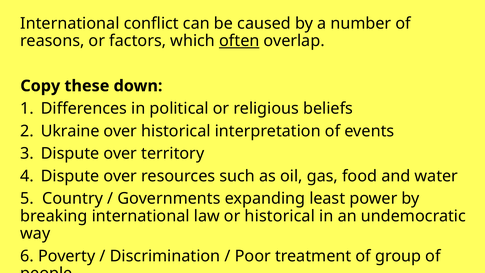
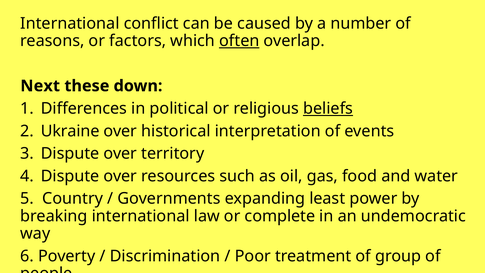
Copy: Copy -> Next
beliefs underline: none -> present
or historical: historical -> complete
